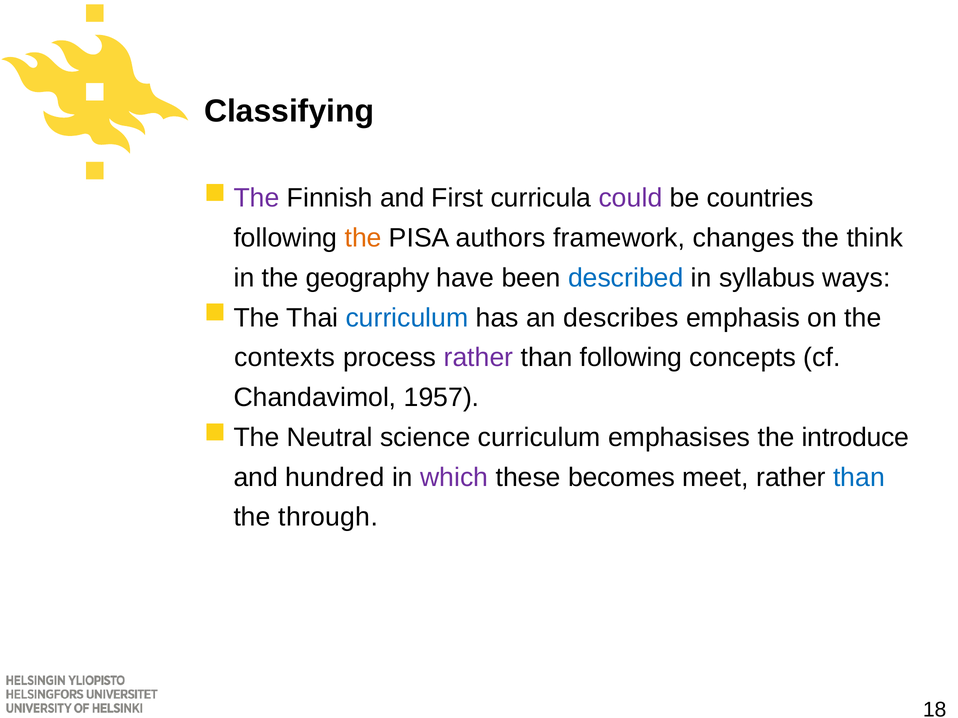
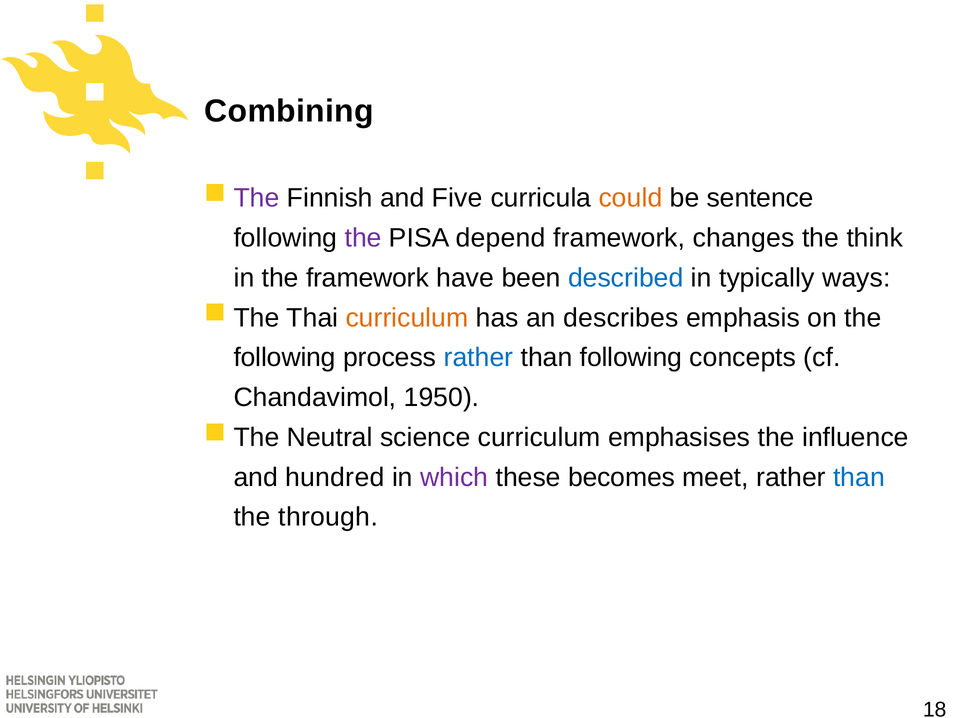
Classifying: Classifying -> Combining
First: First -> Five
could colour: purple -> orange
countries: countries -> sentence
the at (363, 238) colour: orange -> purple
authors: authors -> depend
the geography: geography -> framework
syllabus: syllabus -> typically
curriculum at (407, 318) colour: blue -> orange
contexts at (284, 358): contexts -> following
rather at (478, 358) colour: purple -> blue
1957: 1957 -> 1950
introduce: introduce -> influence
